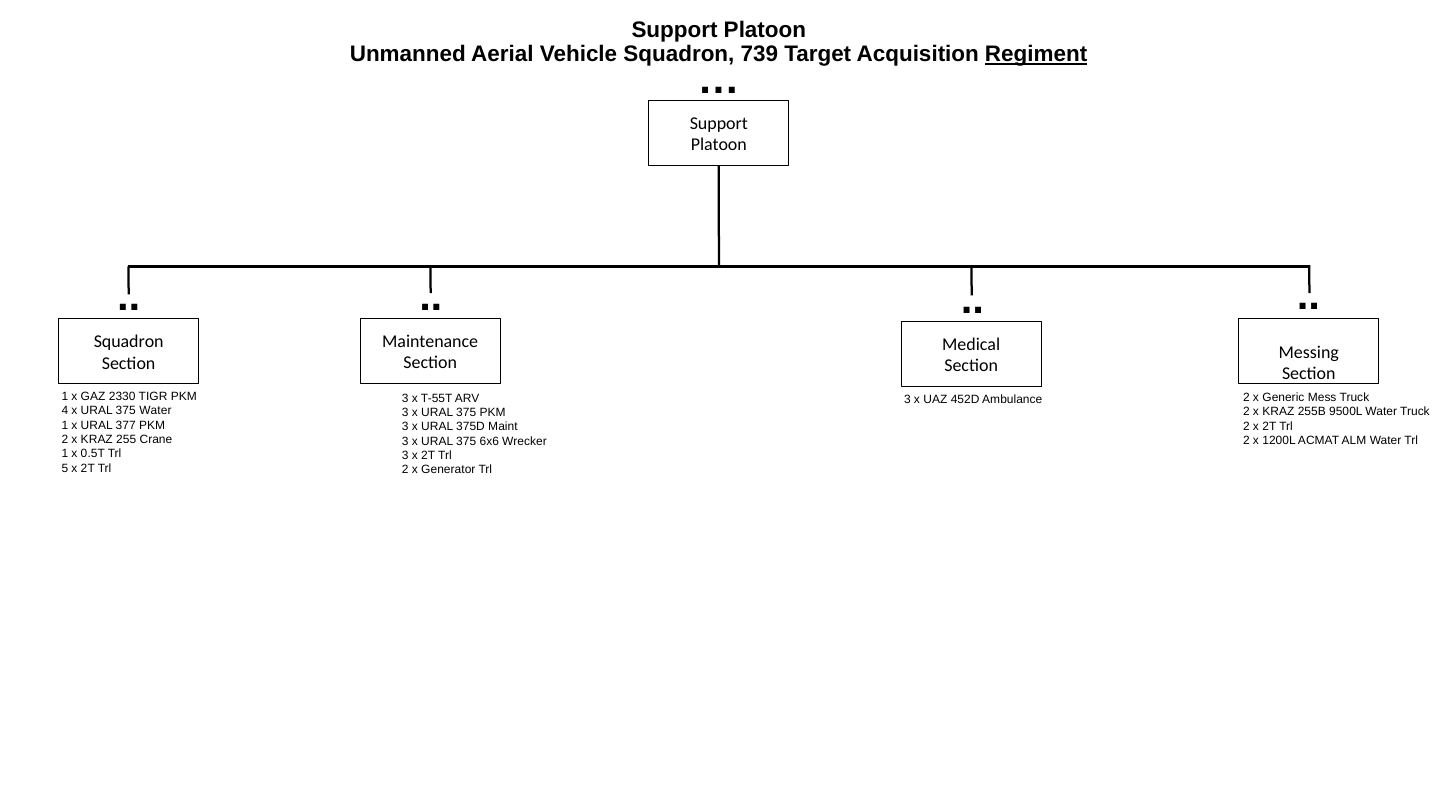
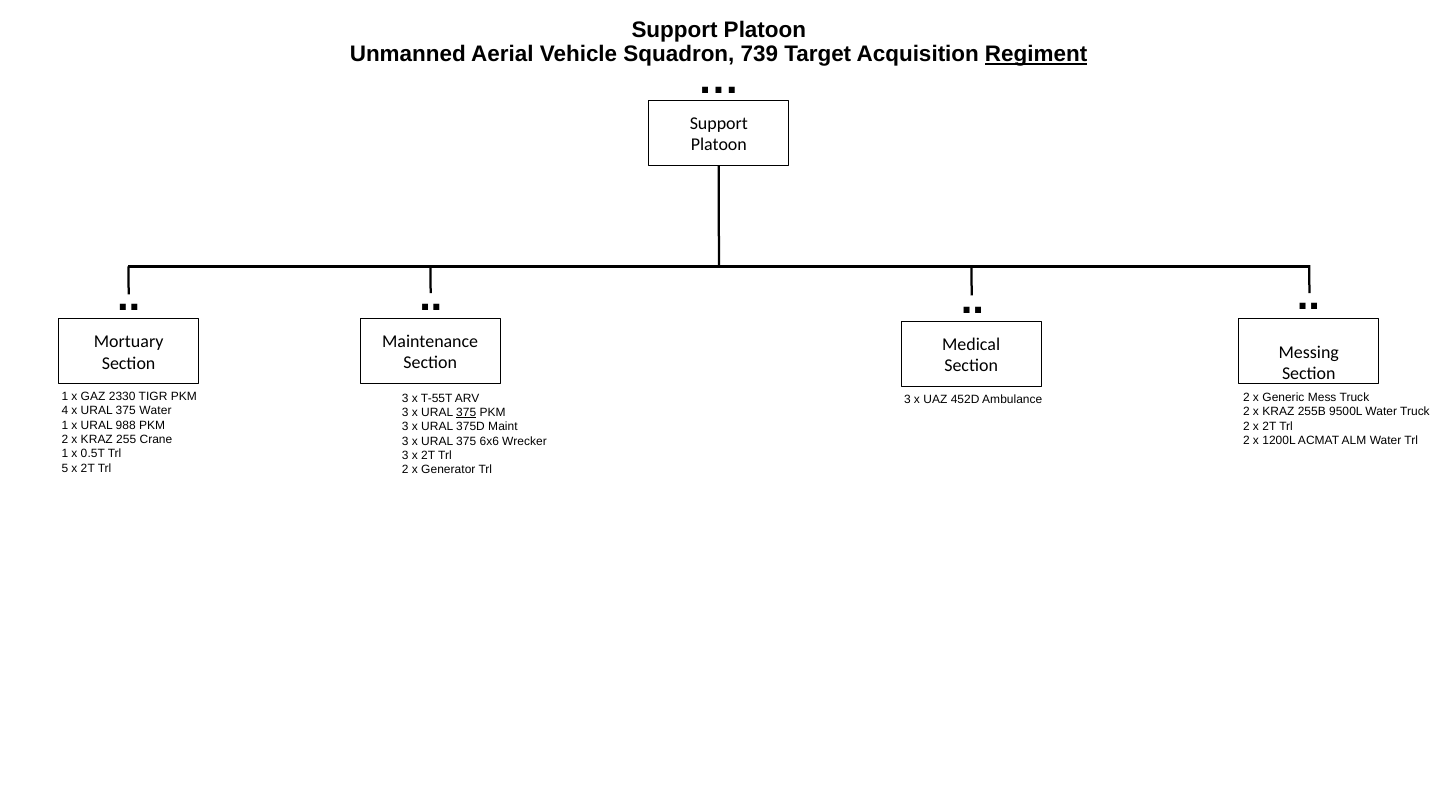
Squadron at (129, 342): Squadron -> Mortuary
375 at (466, 412) underline: none -> present
377: 377 -> 988
